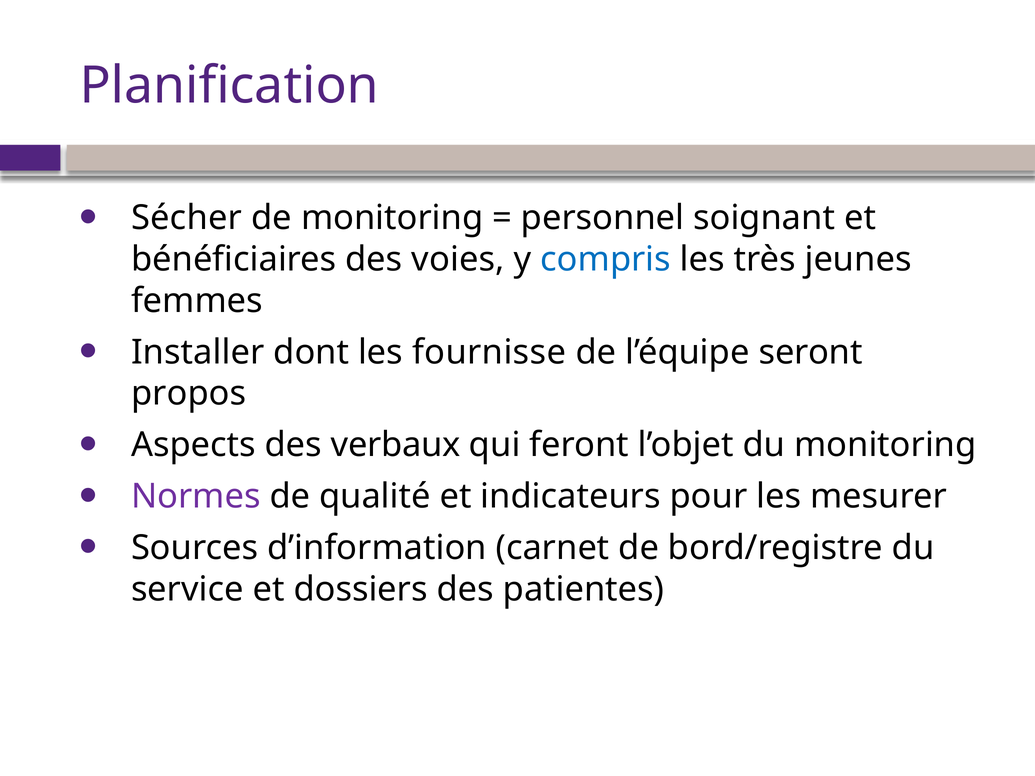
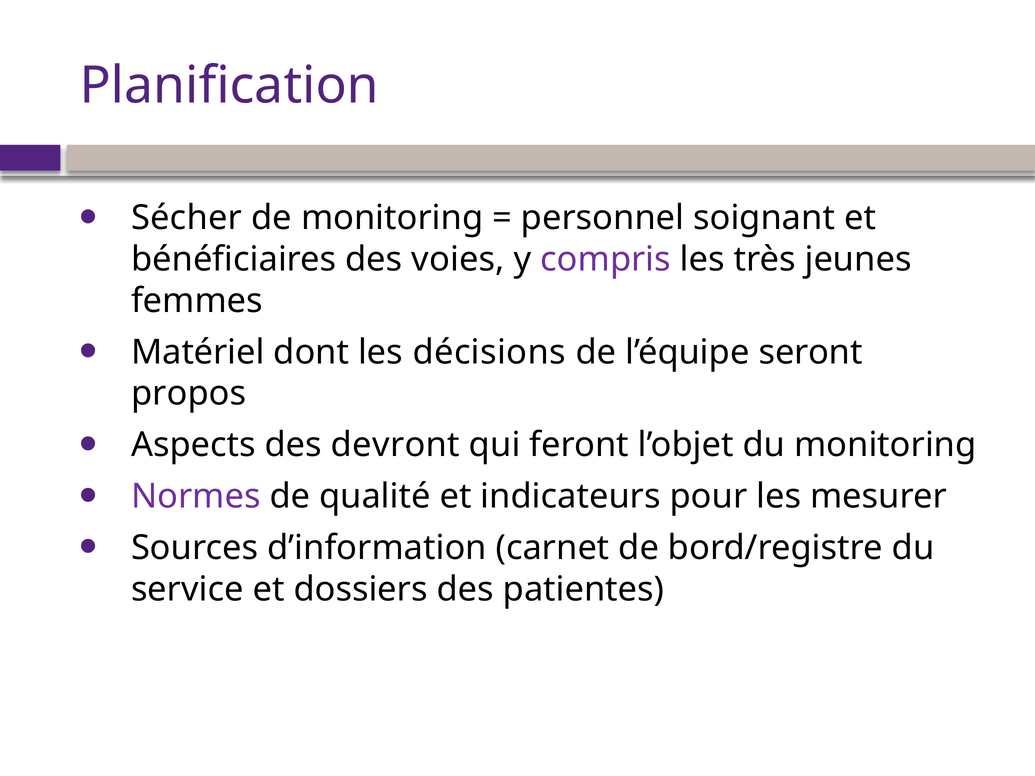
compris colour: blue -> purple
Installer: Installer -> Matériel
fournisse: fournisse -> décisions
verbaux: verbaux -> devront
